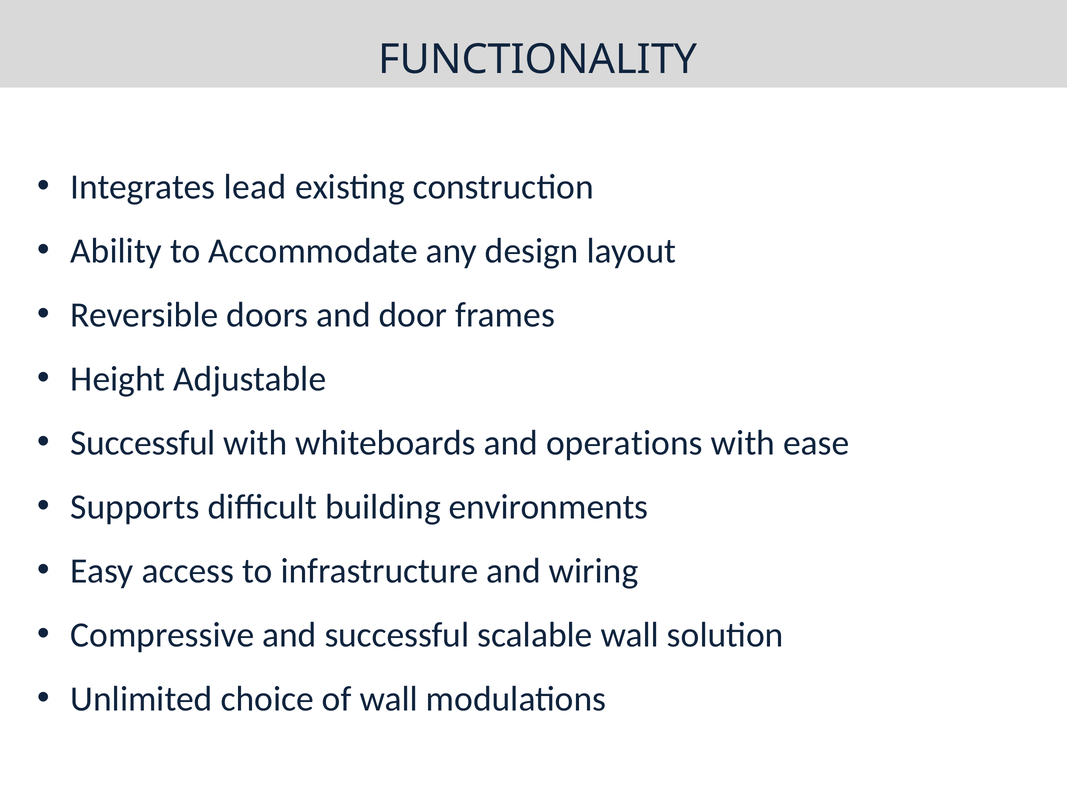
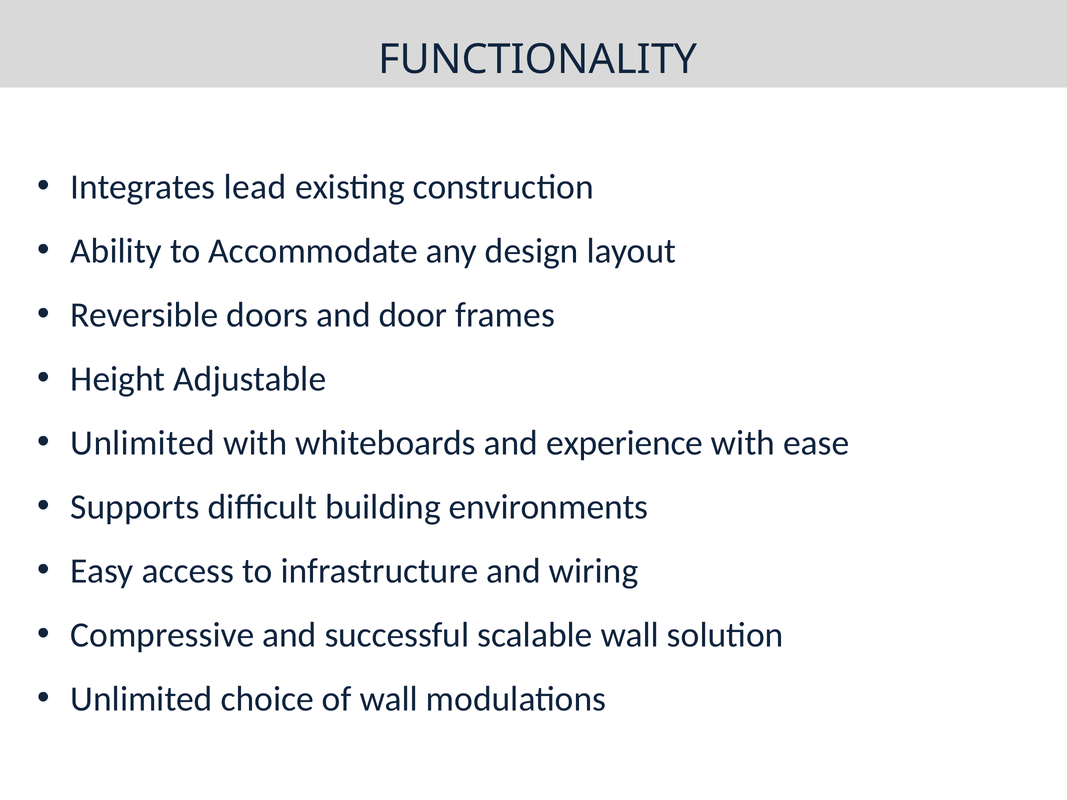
Successful at (143, 443): Successful -> Unlimited
operations: operations -> experience
